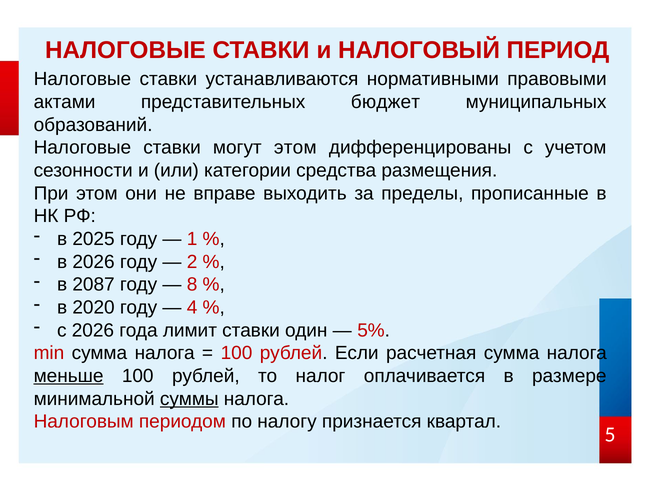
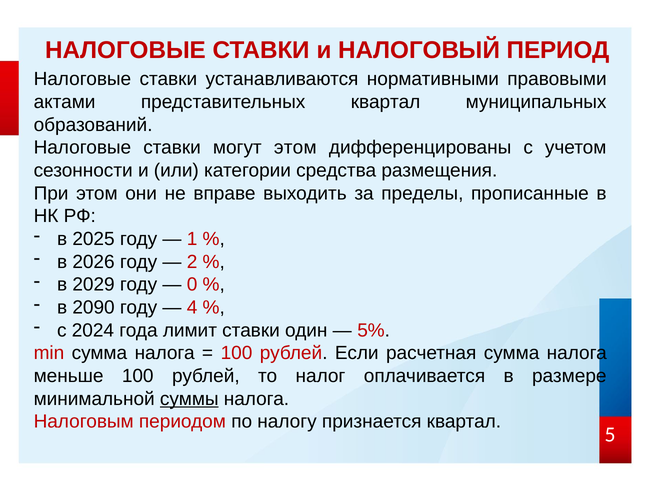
представительных бюджет: бюджет -> квартал
2087: 2087 -> 2029
8: 8 -> 0
2020: 2020 -> 2090
с 2026: 2026 -> 2024
меньше underline: present -> none
